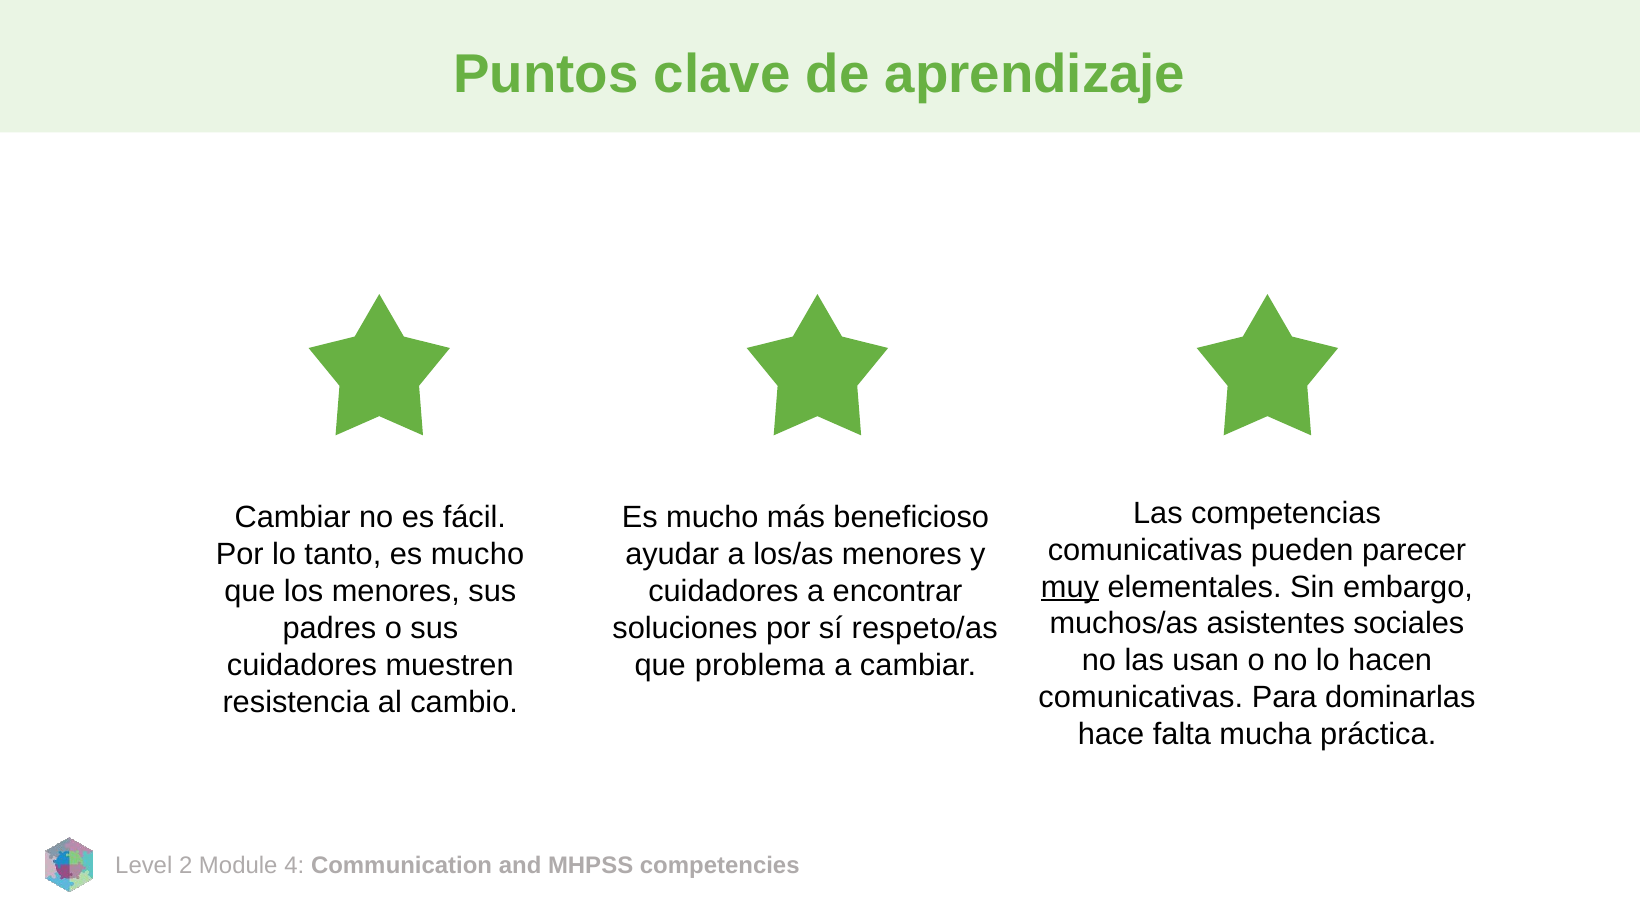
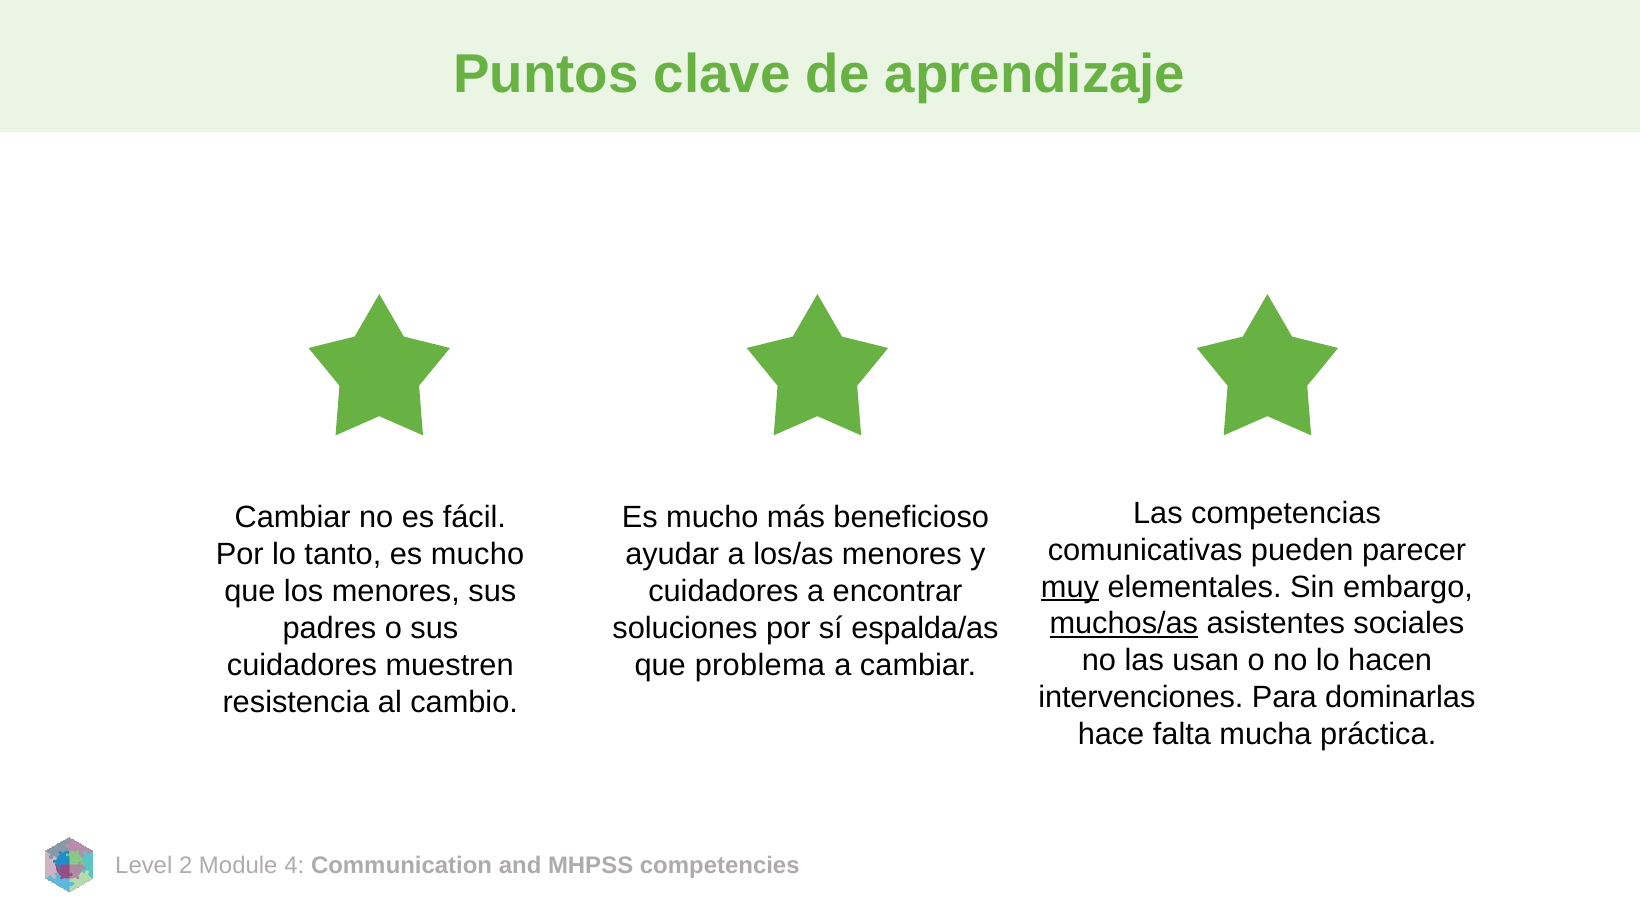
muchos/as underline: none -> present
respeto/as: respeto/as -> espalda/as
comunicativas at (1141, 698): comunicativas -> intervenciones
